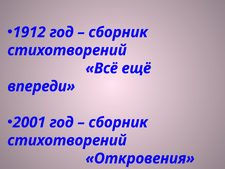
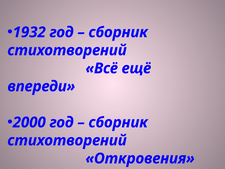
1912: 1912 -> 1932
2001: 2001 -> 2000
